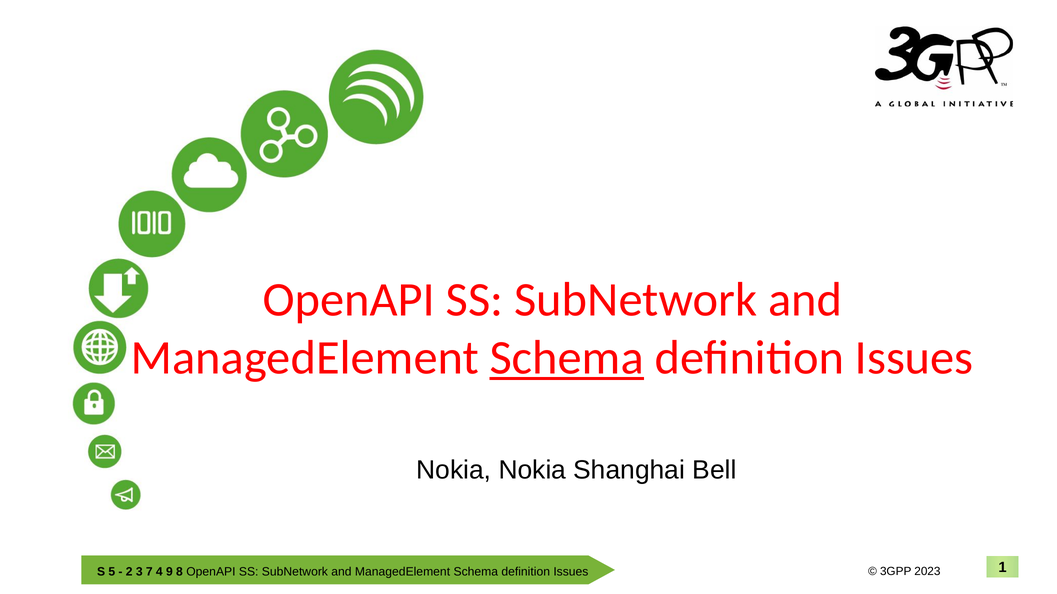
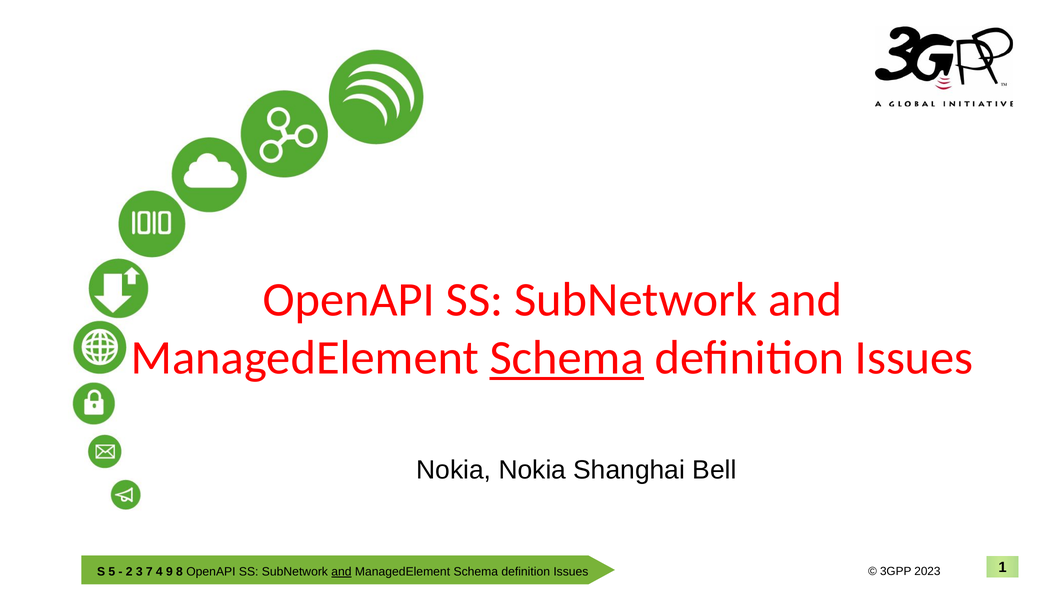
and at (341, 572) underline: none -> present
